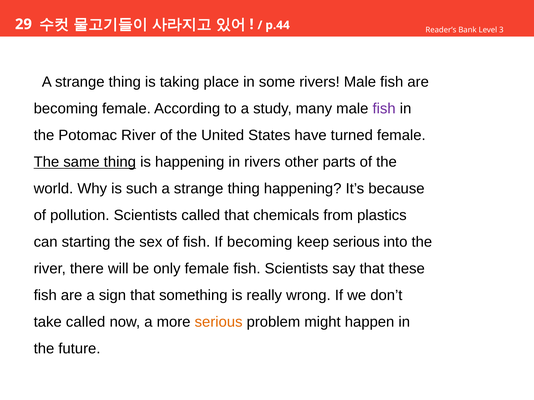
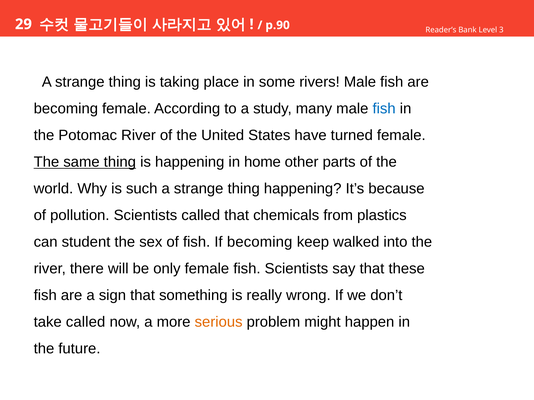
p.44: p.44 -> p.90
fish at (384, 109) colour: purple -> blue
in rivers: rivers -> home
starting: starting -> student
keep serious: serious -> walked
